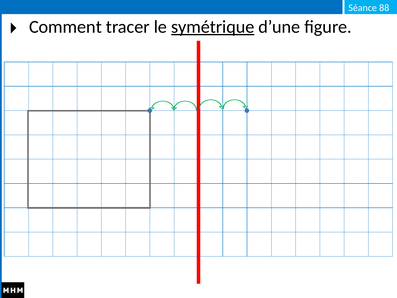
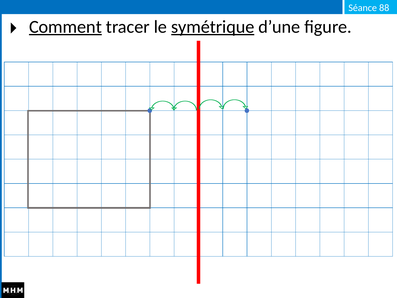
Comment underline: none -> present
